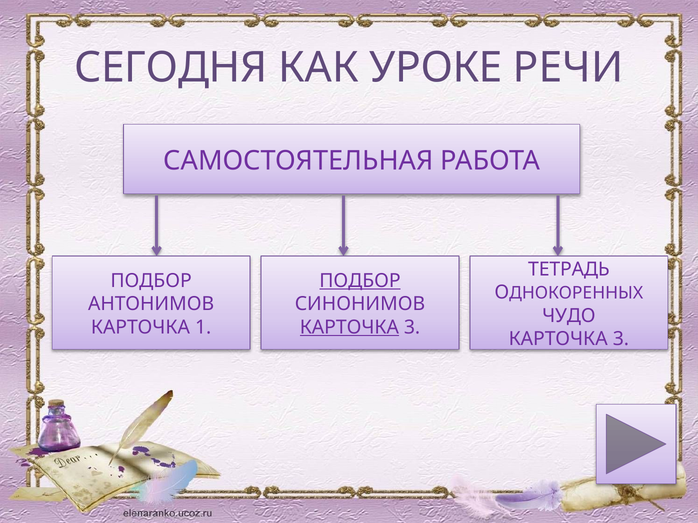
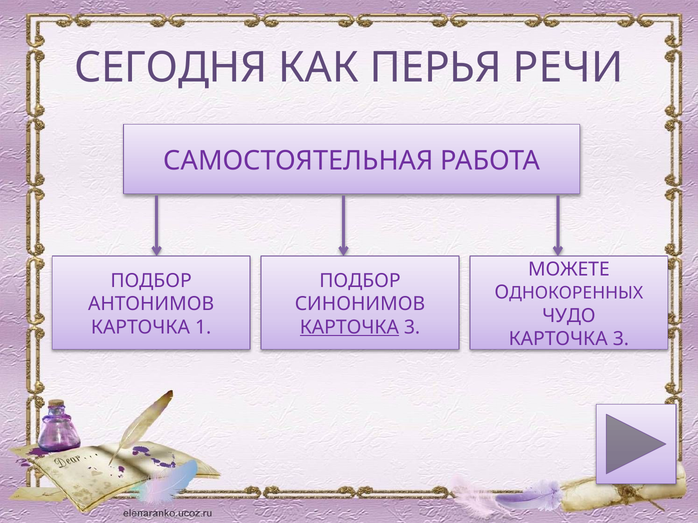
УРОКЕ: УРОКЕ -> ПЕРЬЯ
ТЕТРАДЬ: ТЕТРАДЬ -> МОЖЕТЕ
ПОДБОР at (360, 281) underline: present -> none
